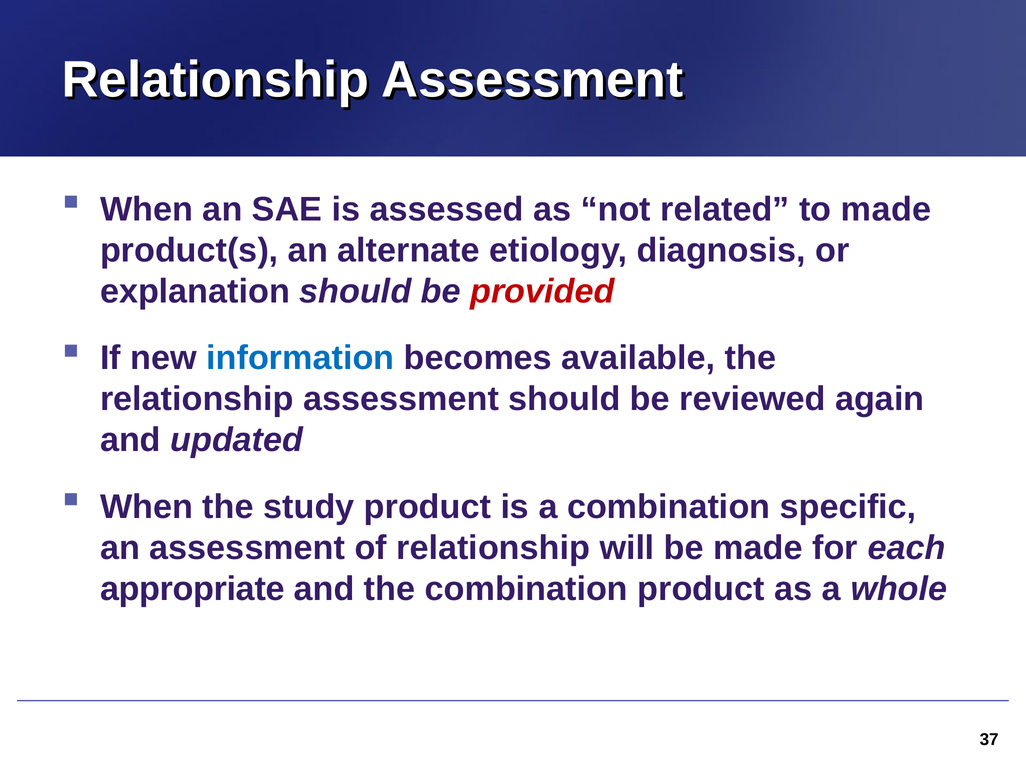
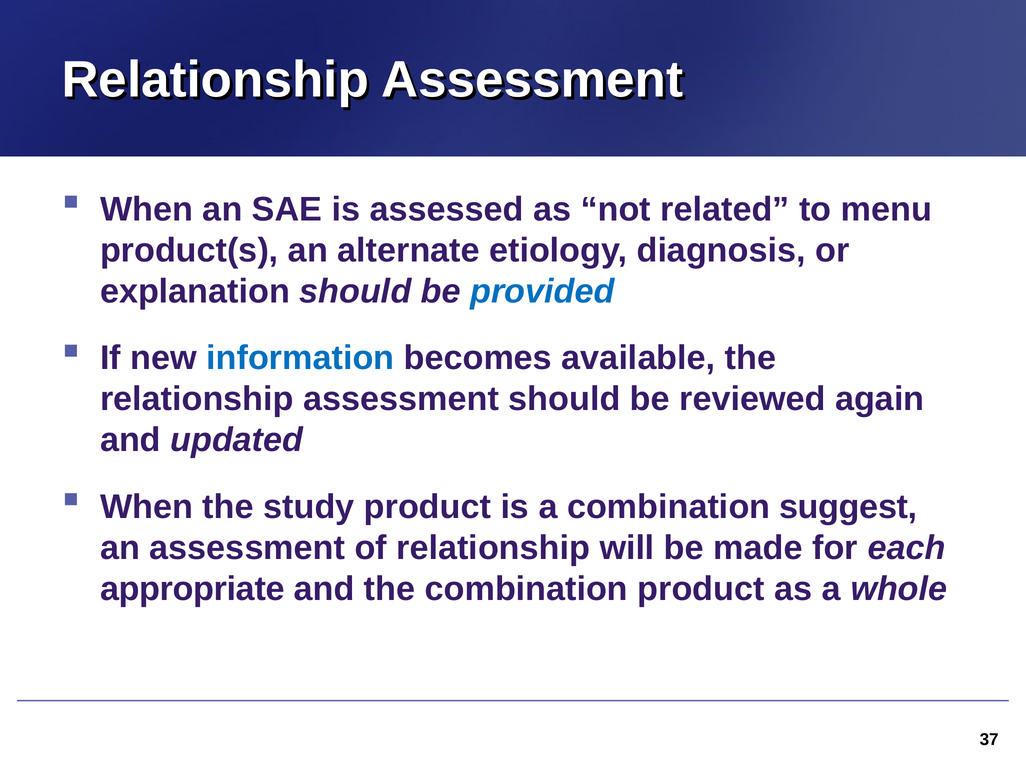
to made: made -> menu
provided colour: red -> blue
specific: specific -> suggest
